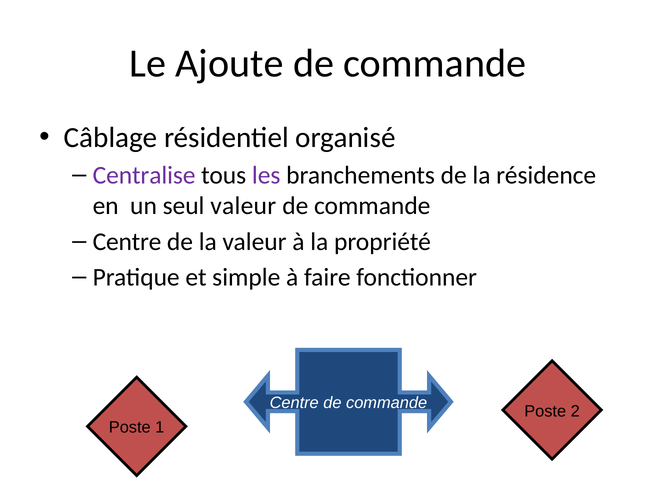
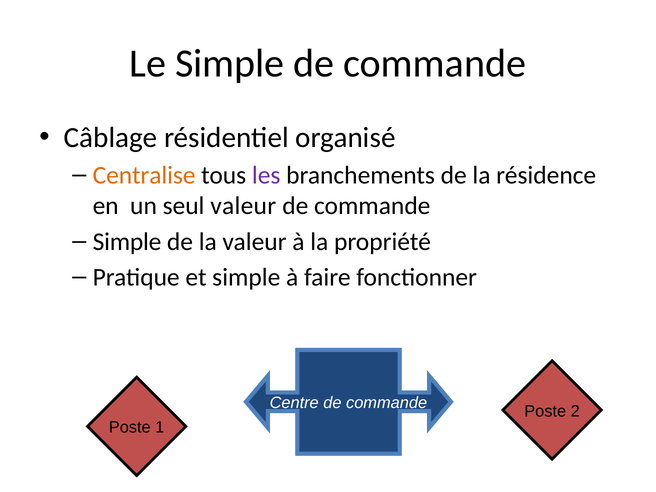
Le Ajoute: Ajoute -> Simple
Centralise colour: purple -> orange
Centre at (127, 242): Centre -> Simple
